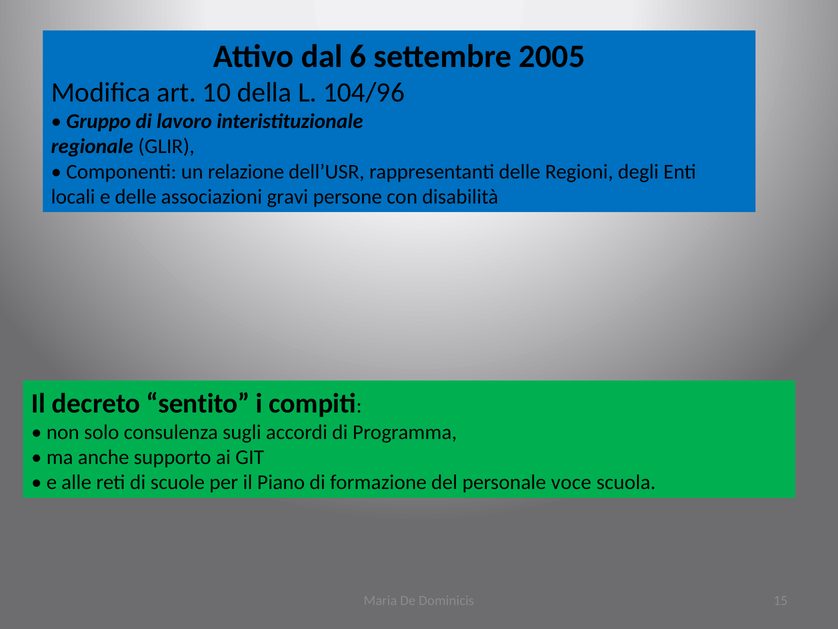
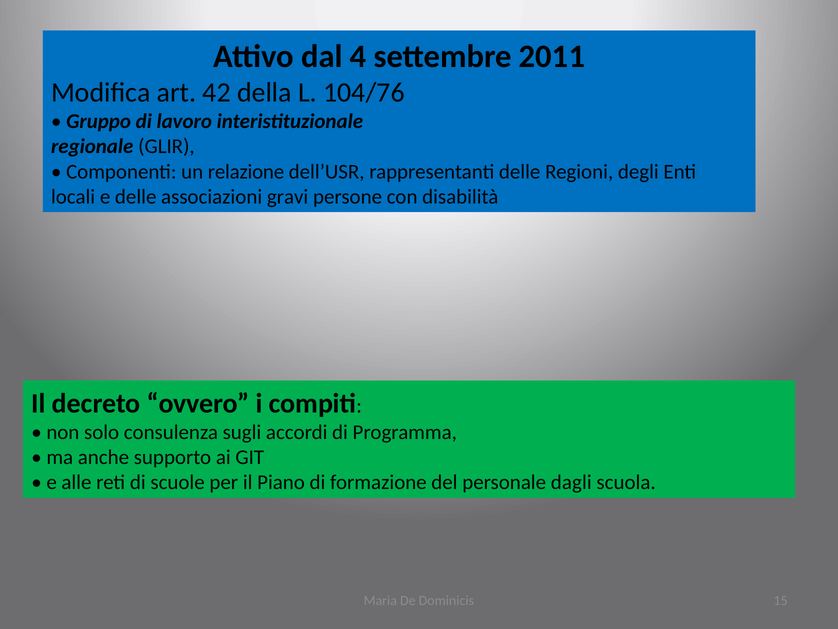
6: 6 -> 4
2005: 2005 -> 2011
10: 10 -> 42
104/96: 104/96 -> 104/76
sentito: sentito -> ovvero
voce: voce -> dagli
